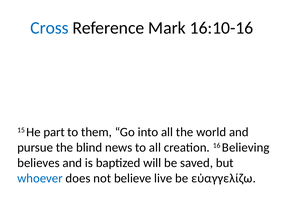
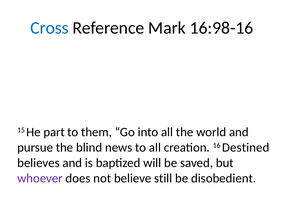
16:10-16: 16:10-16 -> 16:98-16
Believing: Believing -> Destined
whoever colour: blue -> purple
live: live -> still
εὐαγγελίζω: εὐαγγελίζω -> disobedient
